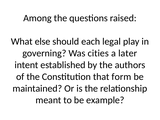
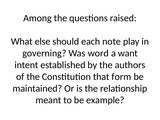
legal: legal -> note
cities: cities -> word
later: later -> want
